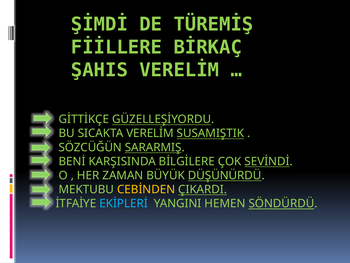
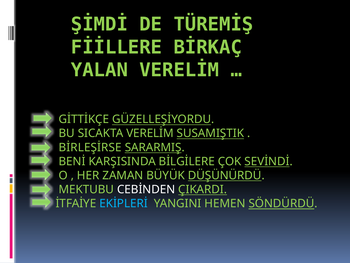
ŞAHIS: ŞAHIS -> YALAN
SÖZCÜĞÜN: SÖZCÜĞÜN -> BİRLEŞİRSE
CEBİNDEN colour: yellow -> white
